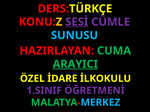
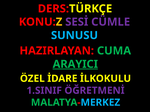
SESİ underline: present -> none
